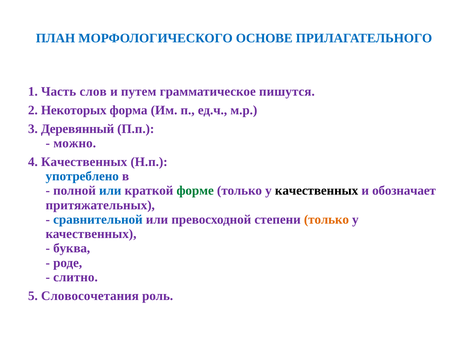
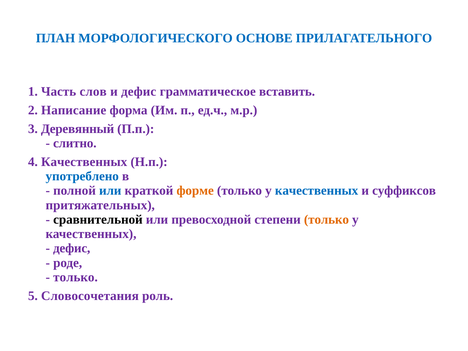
и путем: путем -> дефис
пишутся: пишутся -> вставить
Некоторых: Некоторых -> Написание
можно: можно -> слитно
форме colour: green -> orange
качественных at (317, 191) colour: black -> blue
обозначает: обозначает -> суффиксов
сравнительной colour: blue -> black
буква at (72, 248): буква -> дефис
слитно at (75, 277): слитно -> только
